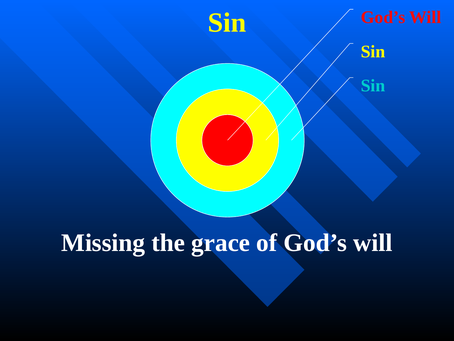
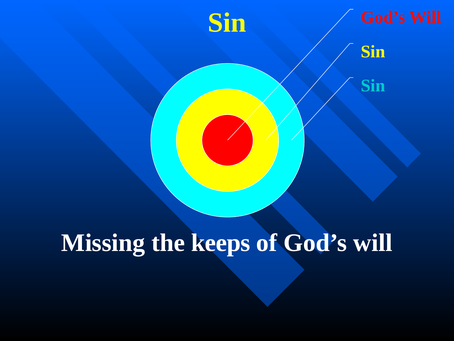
grace: grace -> keeps
